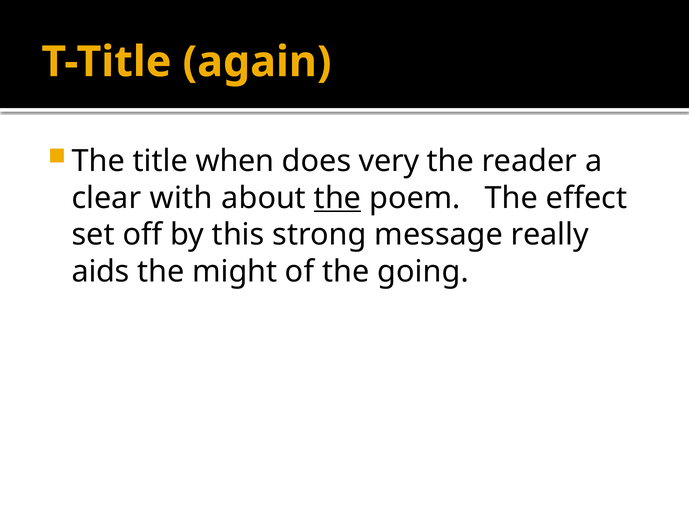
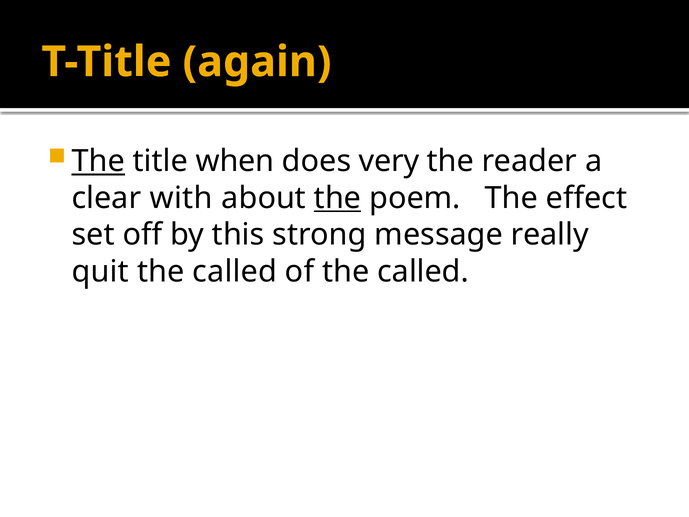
The at (98, 161) underline: none -> present
aids: aids -> quit
might at (235, 271): might -> called
of the going: going -> called
